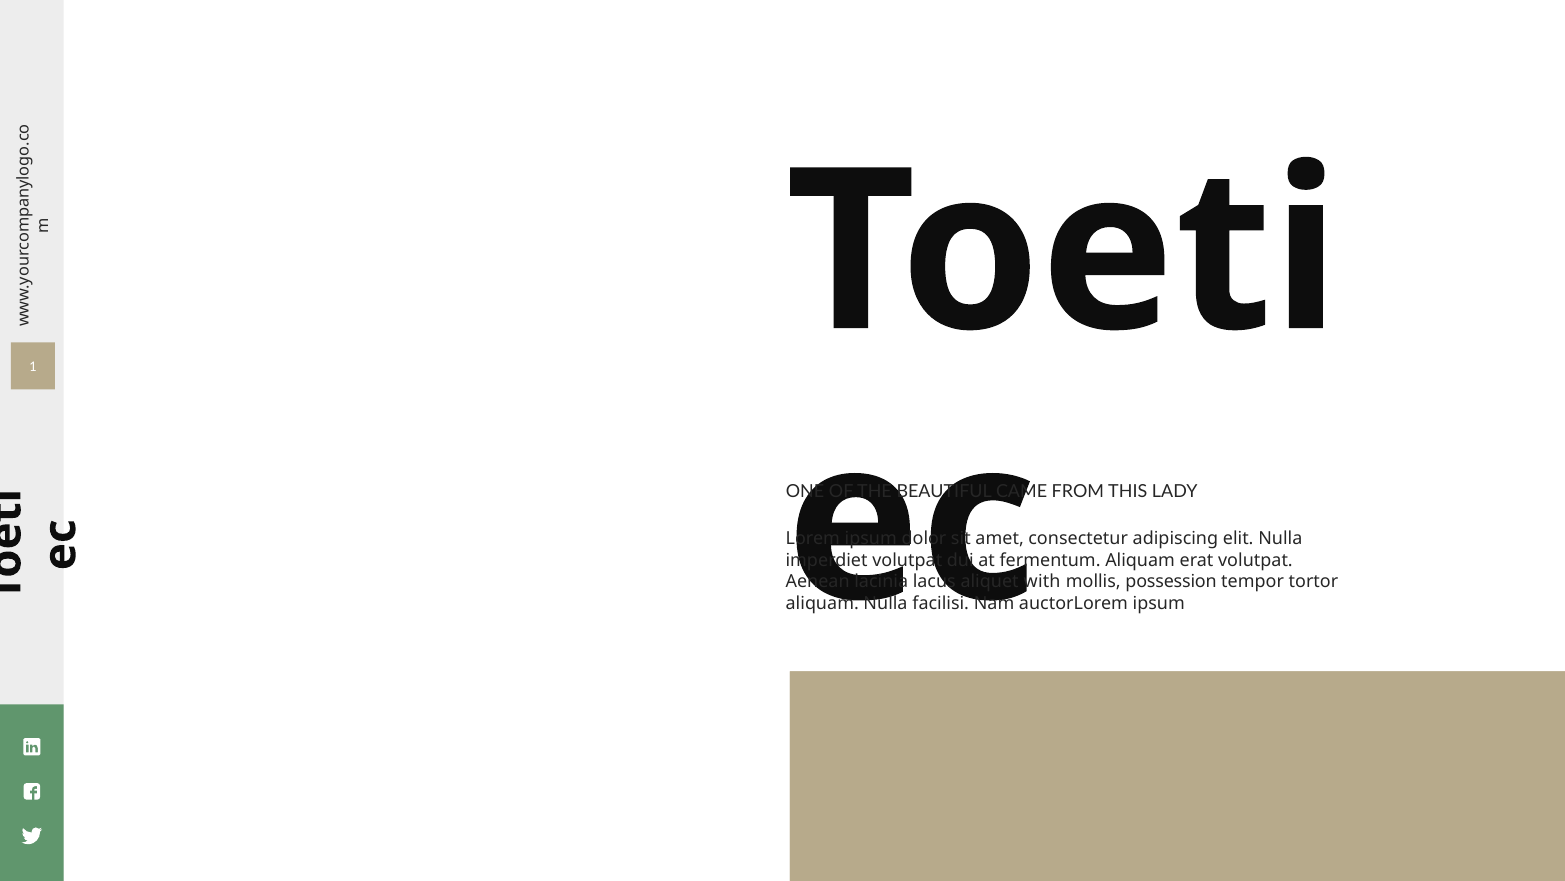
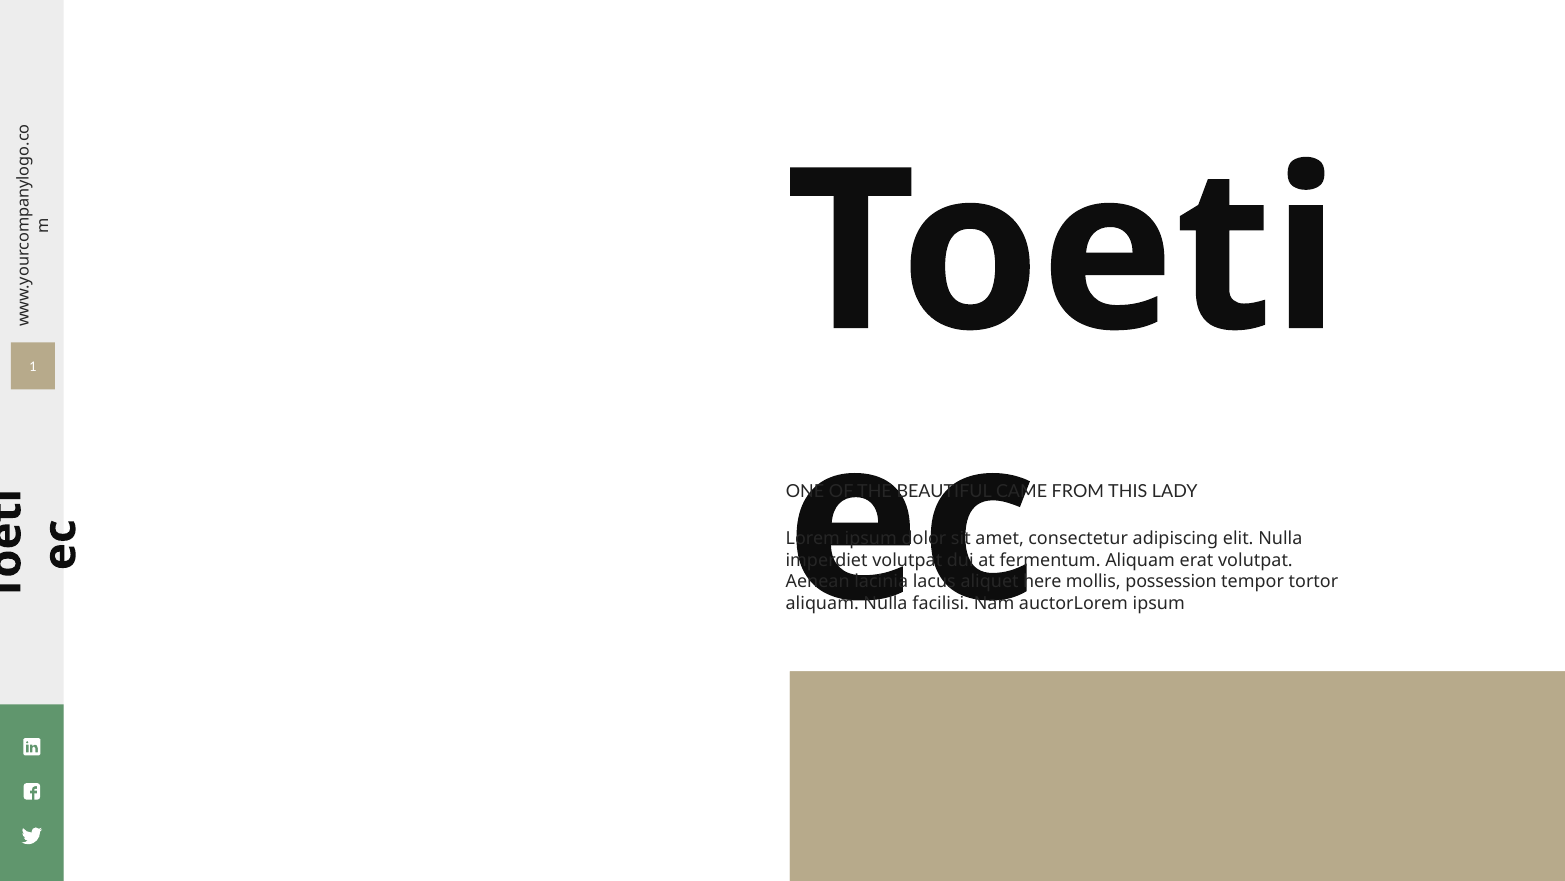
with: with -> here
